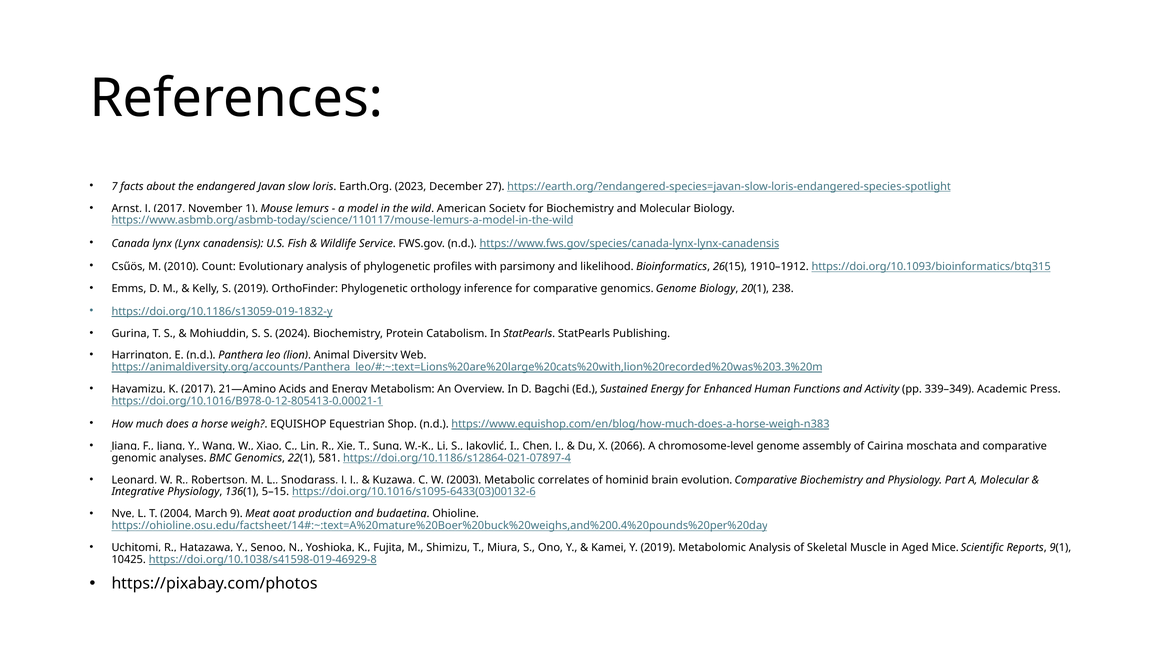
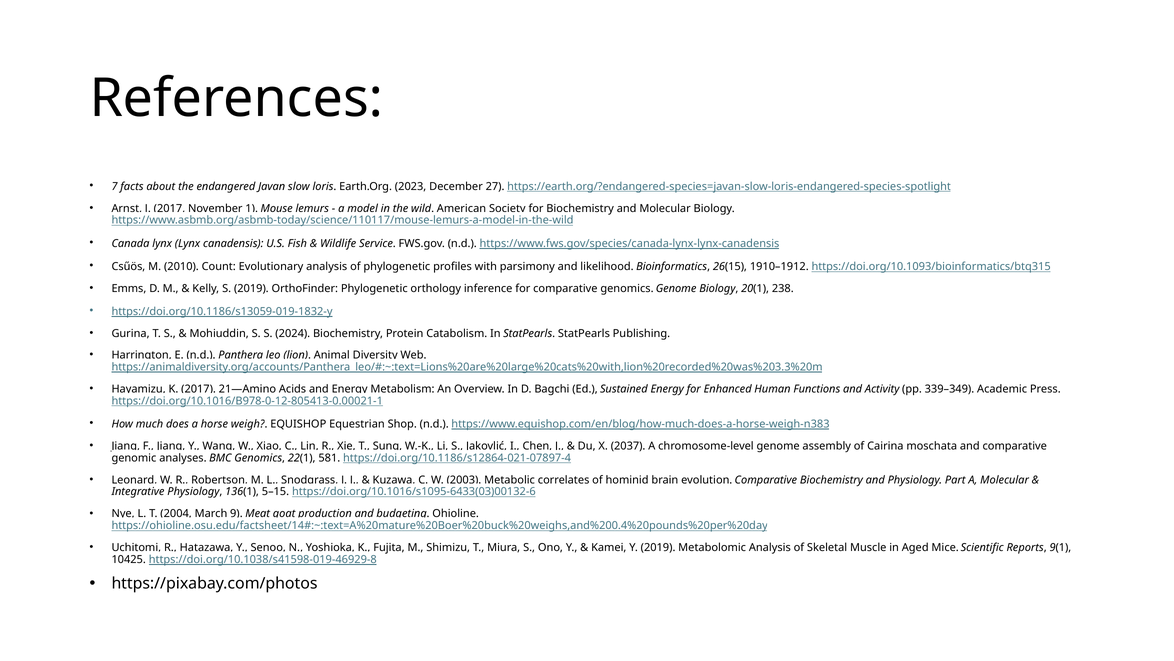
2066: 2066 -> 2037
